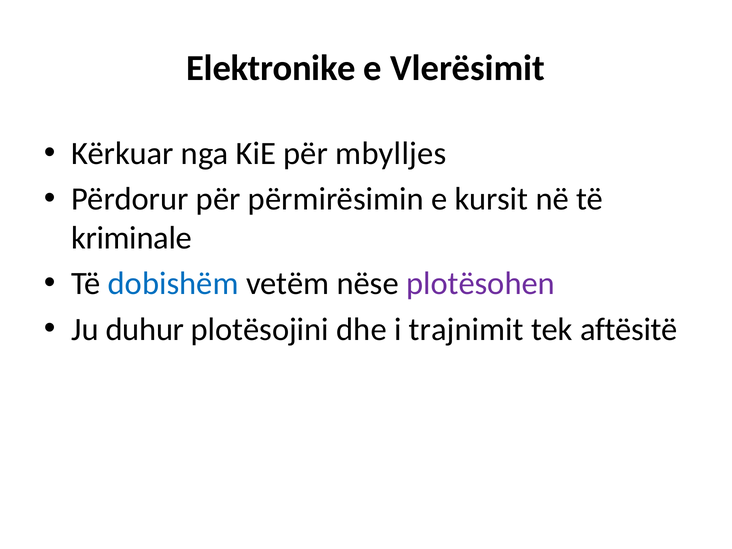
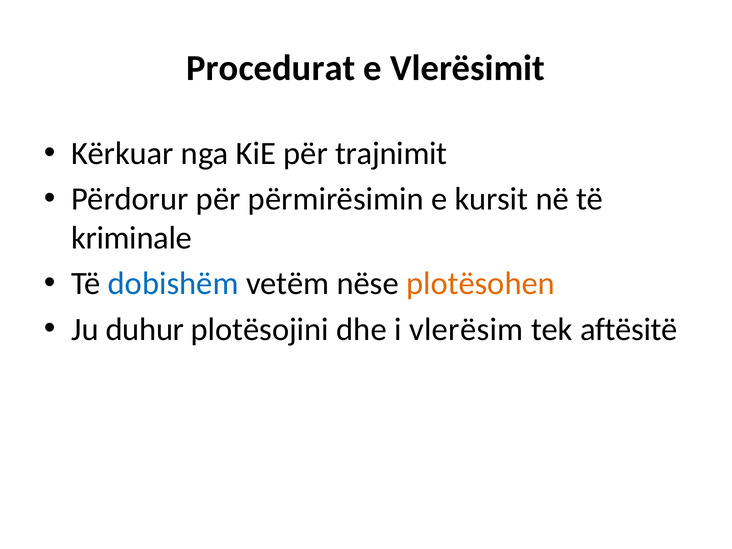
Elektronike: Elektronike -> Procedurat
mbylljes: mbylljes -> trajnimit
plotësohen colour: purple -> orange
trajnimit: trajnimit -> vlerësim
